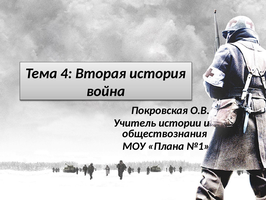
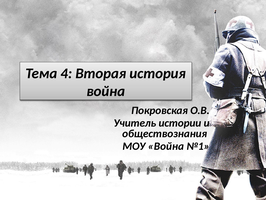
МОУ Плана: Плана -> Война
